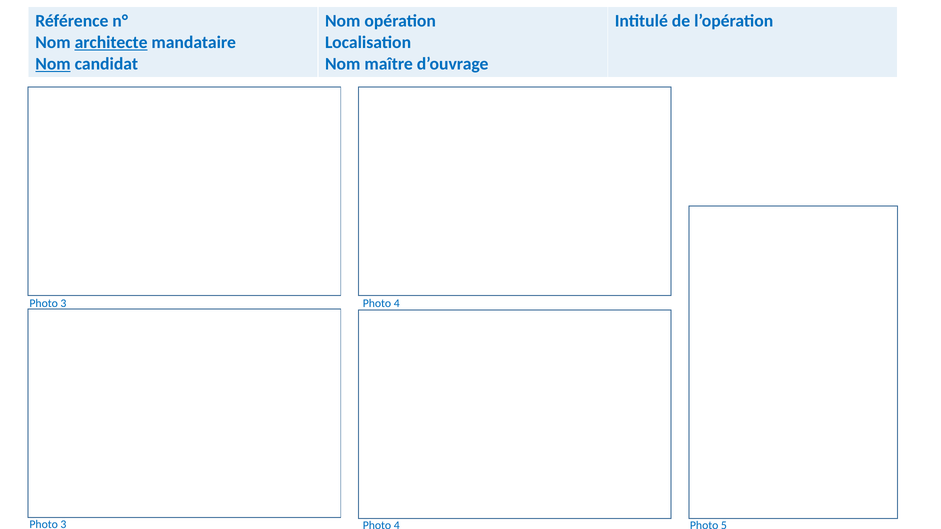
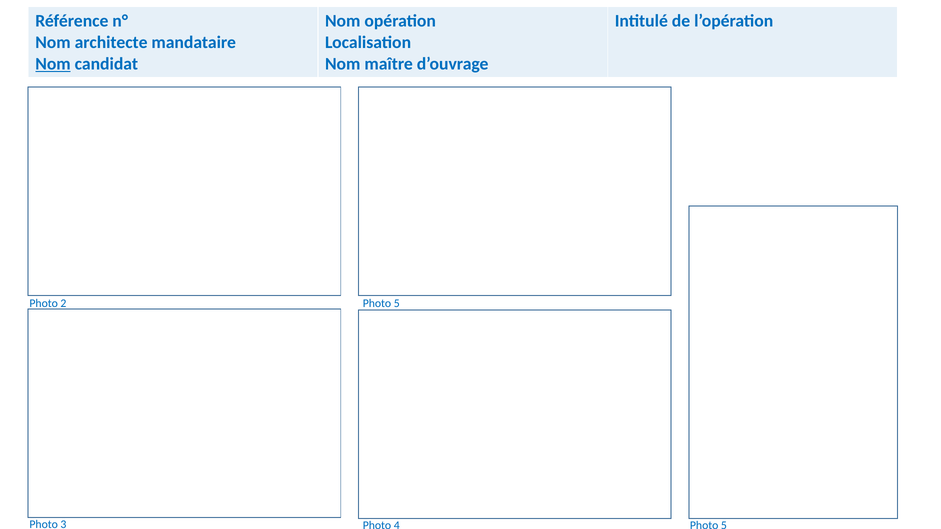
architecte underline: present -> none
3 at (63, 304): 3 -> 2
4 at (397, 304): 4 -> 5
